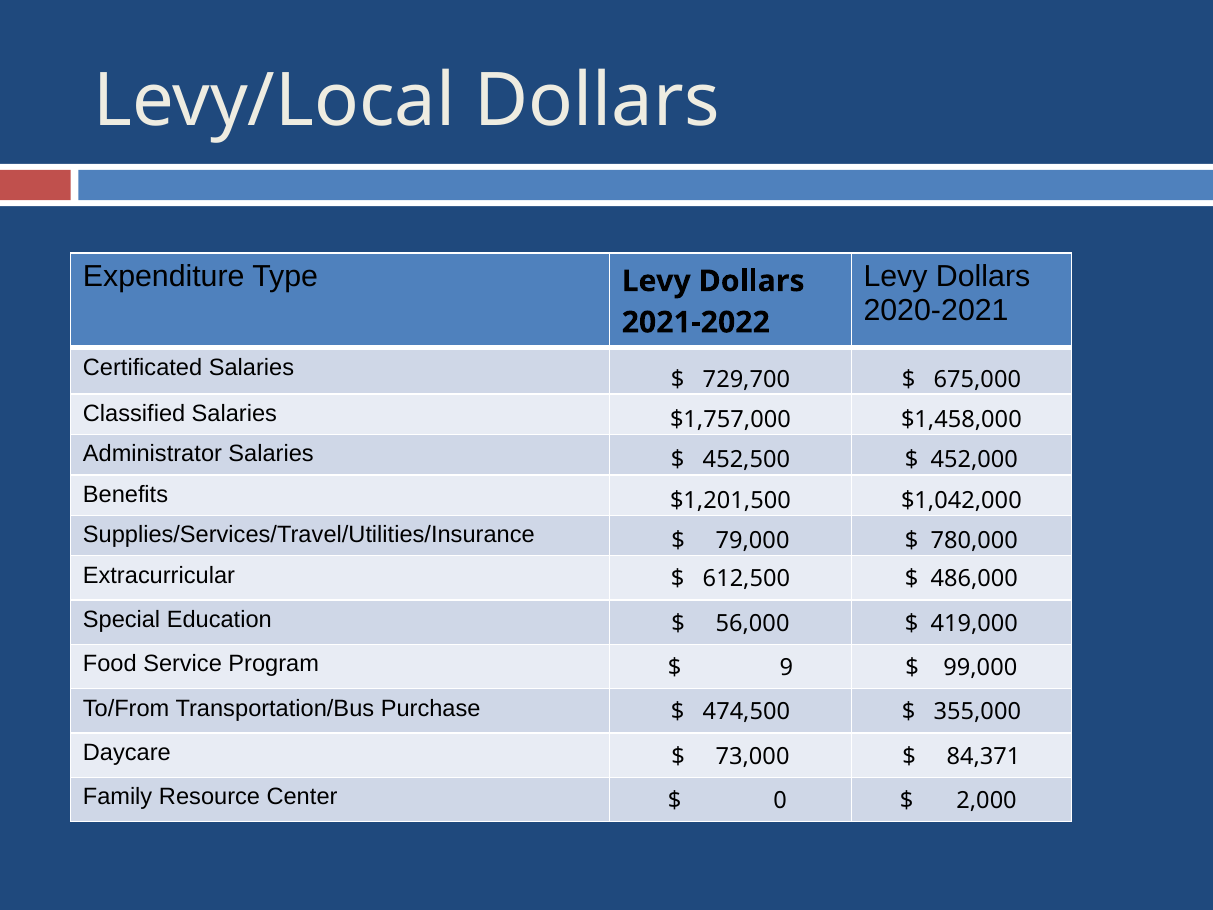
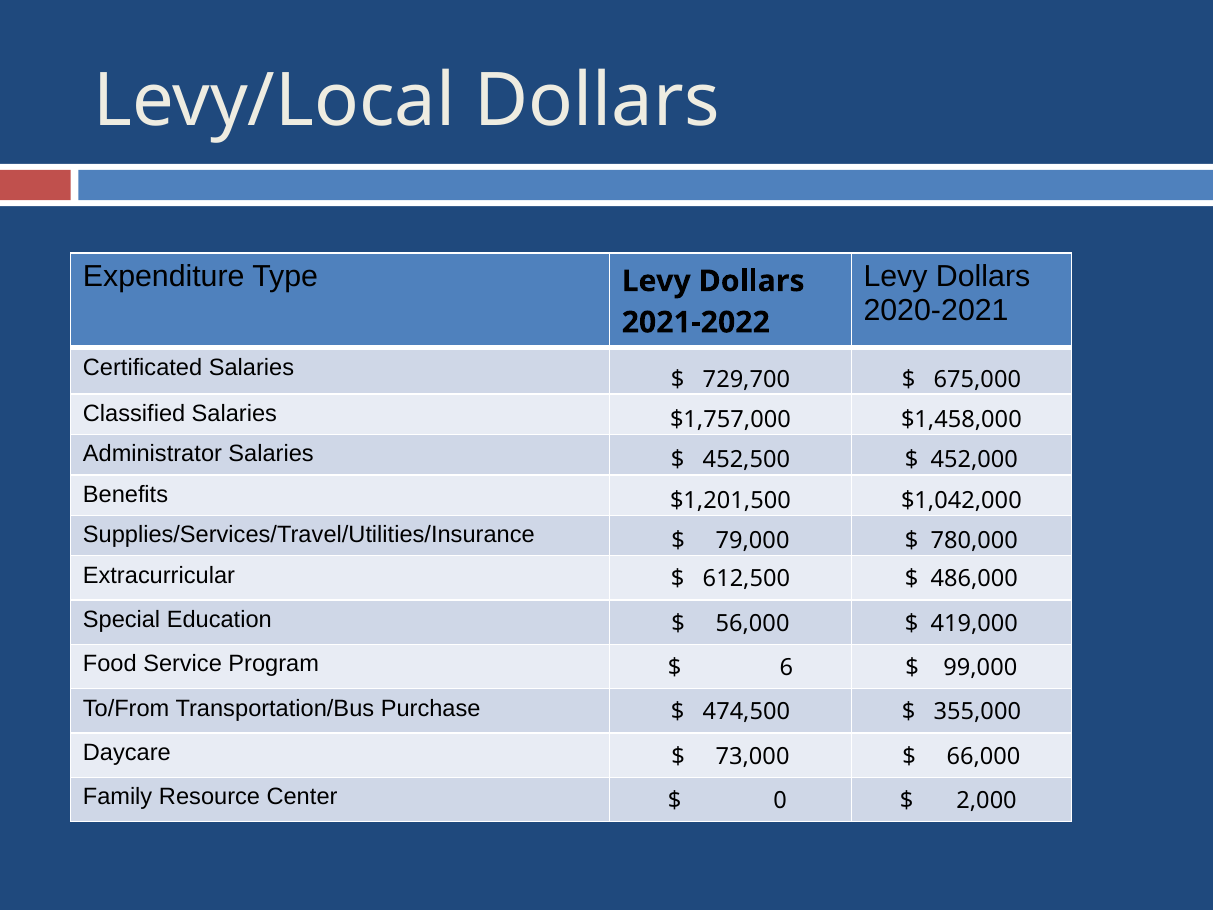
9: 9 -> 6
84,371: 84,371 -> 66,000
